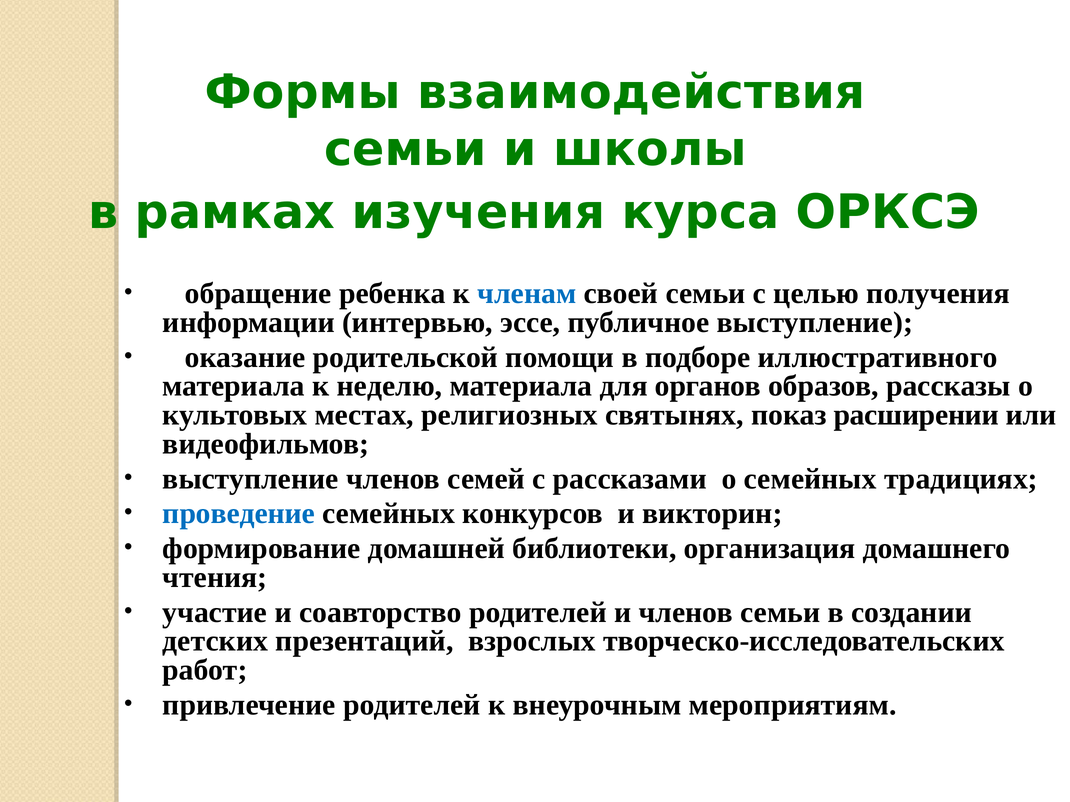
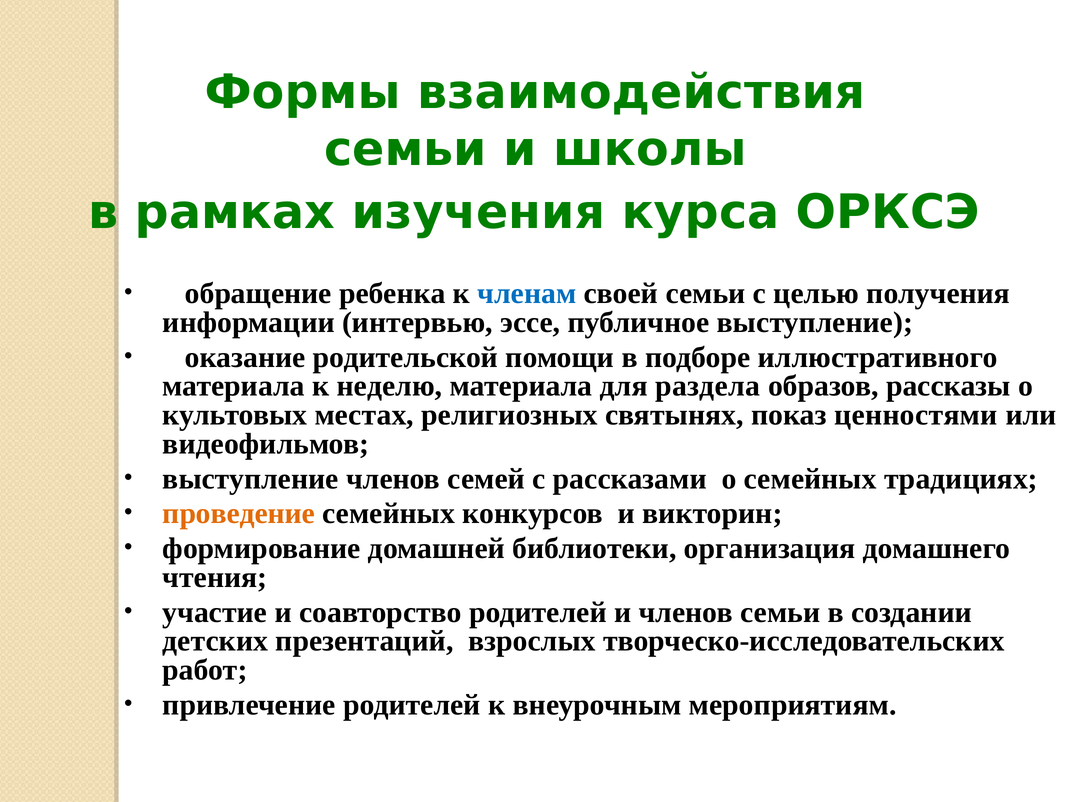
органов: органов -> раздела
расширении: расширении -> ценностями
проведение colour: blue -> orange
